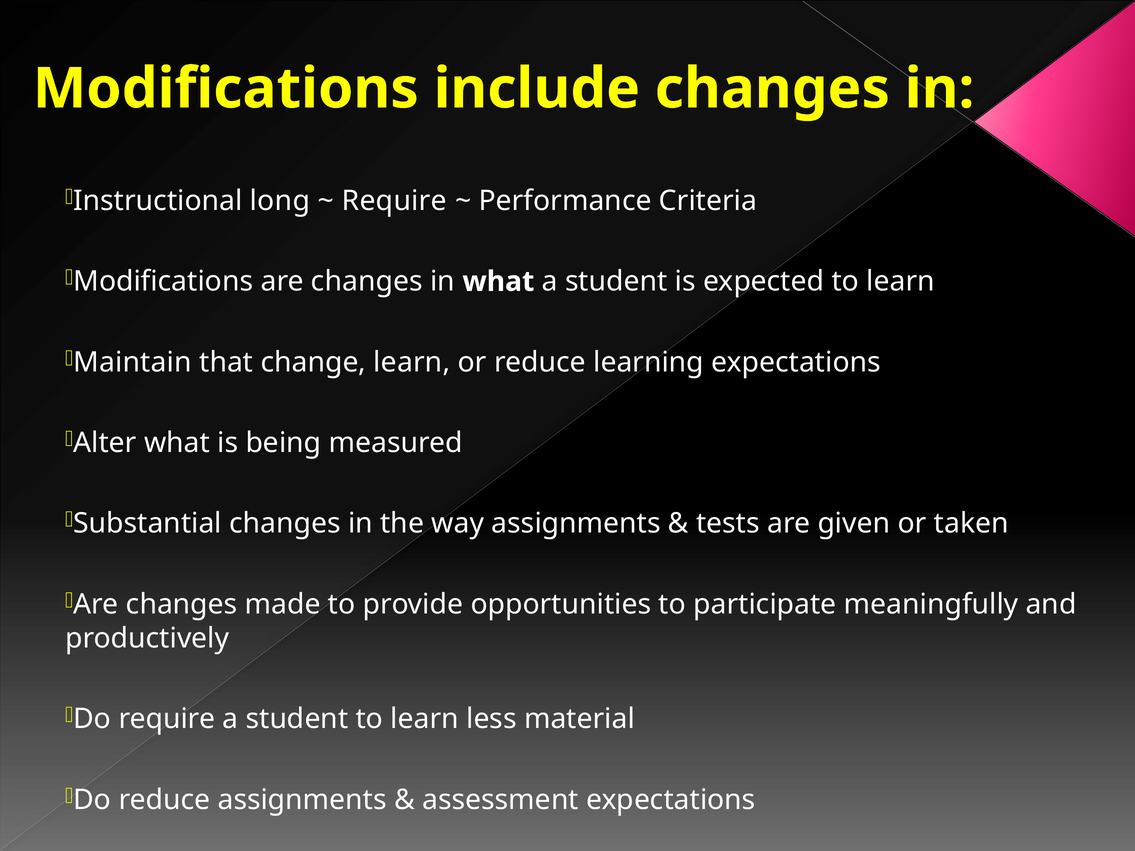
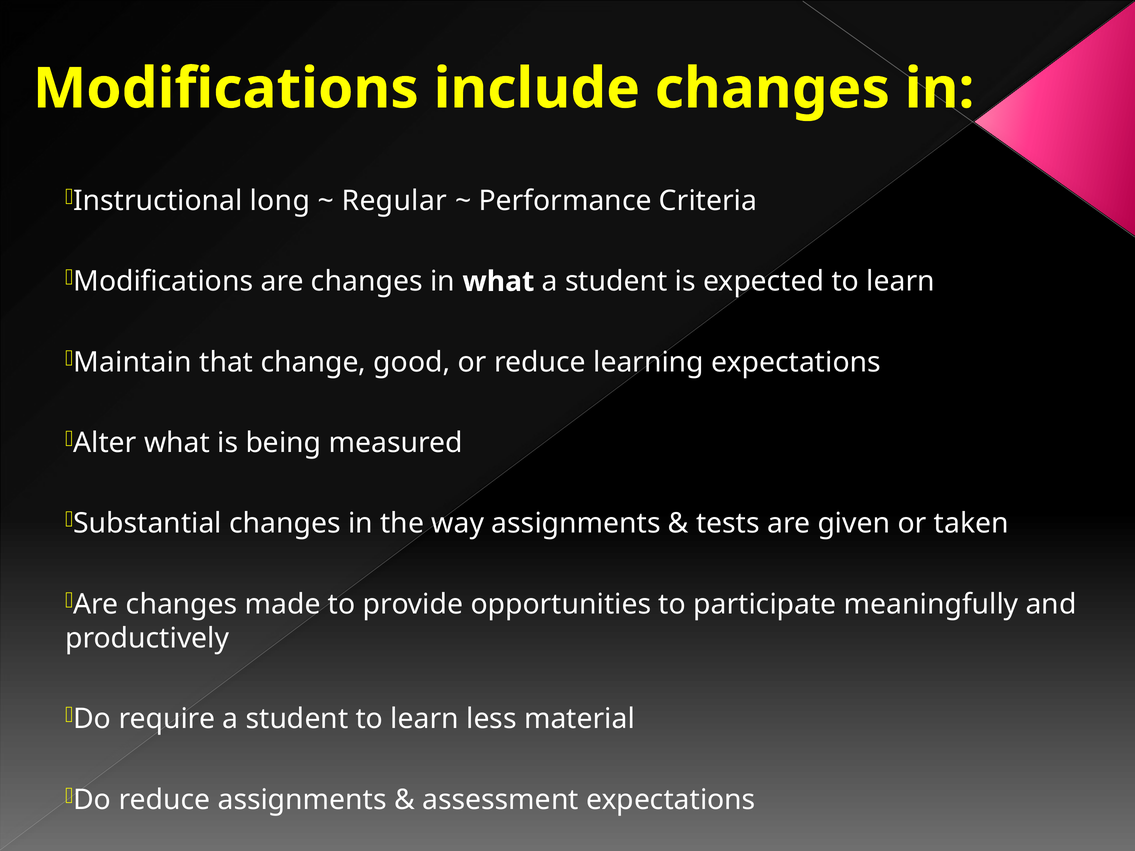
Require at (394, 201): Require -> Regular
change learn: learn -> good
